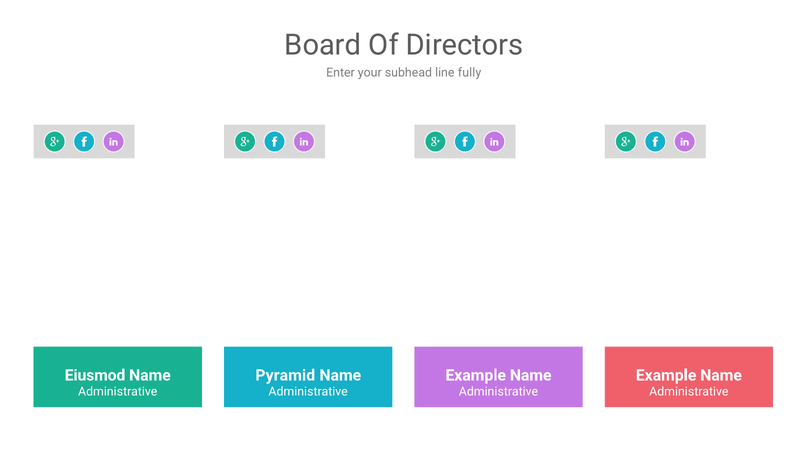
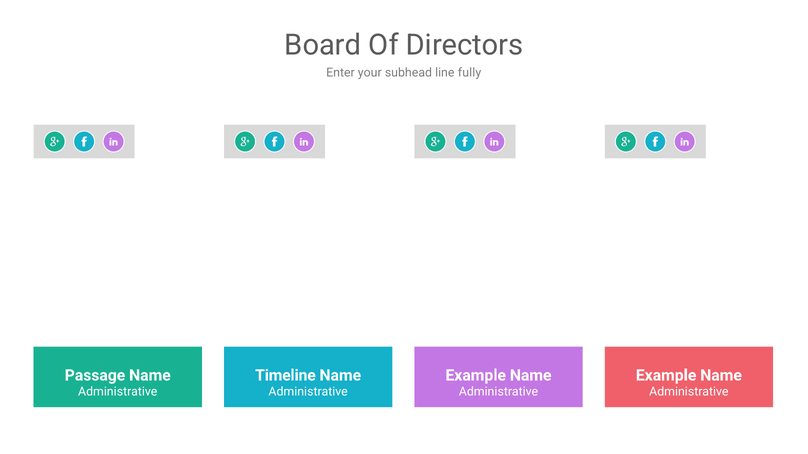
Eiusmod: Eiusmod -> Passage
Pyramid: Pyramid -> Timeline
